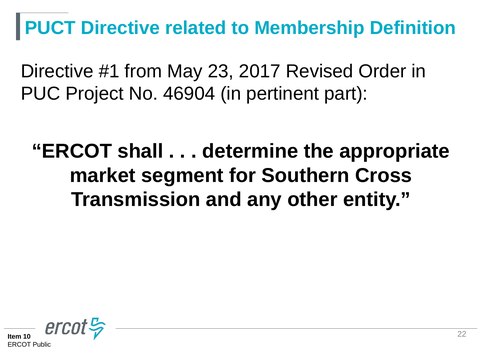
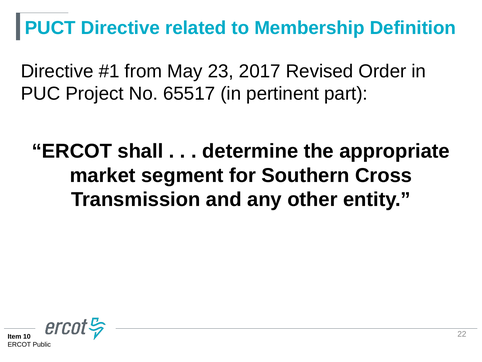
46904: 46904 -> 65517
